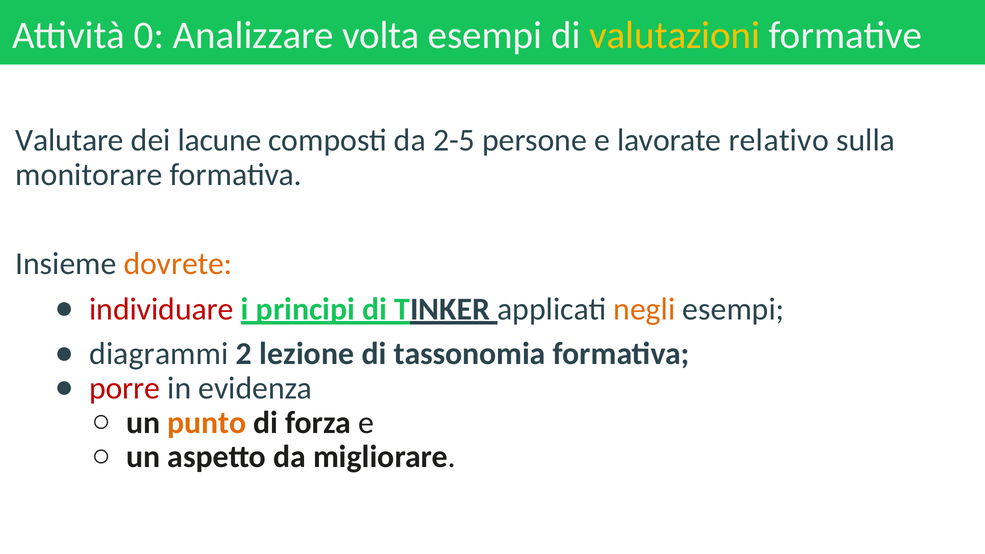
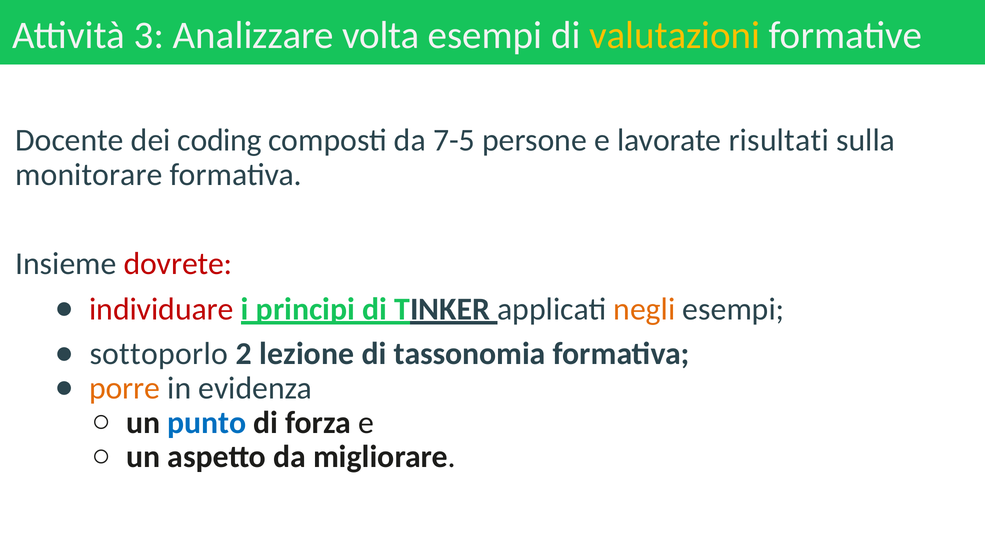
0: 0 -> 3
Valutare: Valutare -> Docente
lacune: lacune -> coding
2-5: 2-5 -> 7-5
relativo: relativo -> risultati
dovrete colour: orange -> red
diagrammi: diagrammi -> sottoporlo
porre colour: red -> orange
punto colour: orange -> blue
